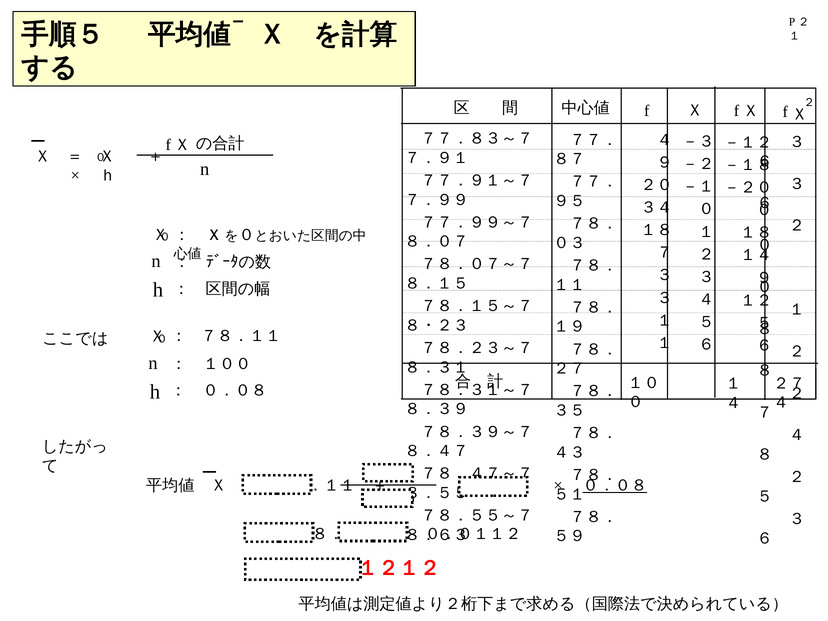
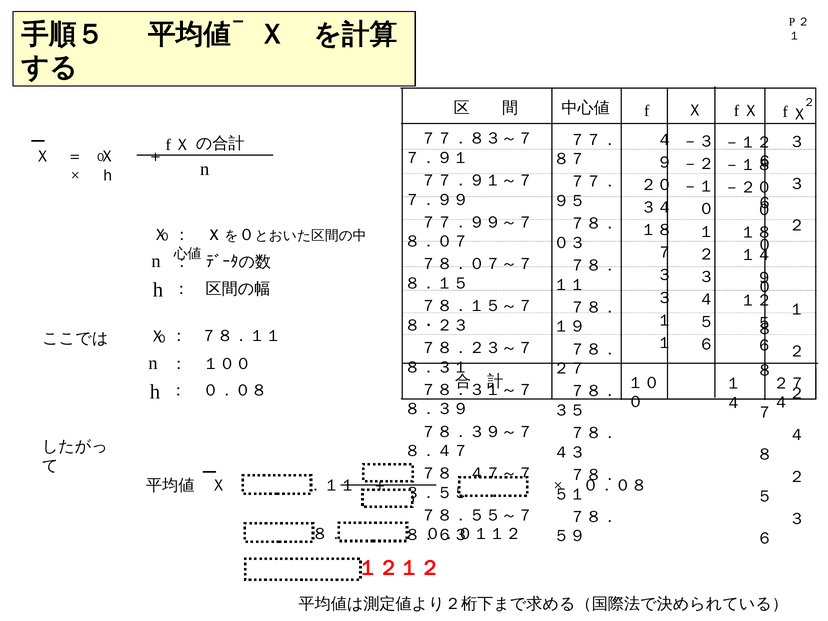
０．０８ at (615, 485) underline: present -> none
